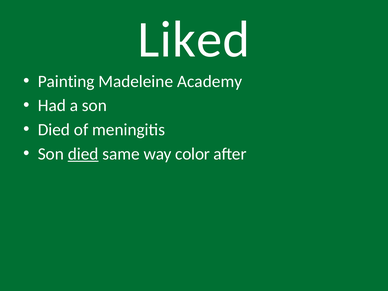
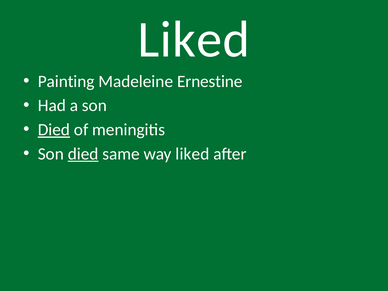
Academy: Academy -> Ernestine
Died at (54, 130) underline: none -> present
way color: color -> liked
